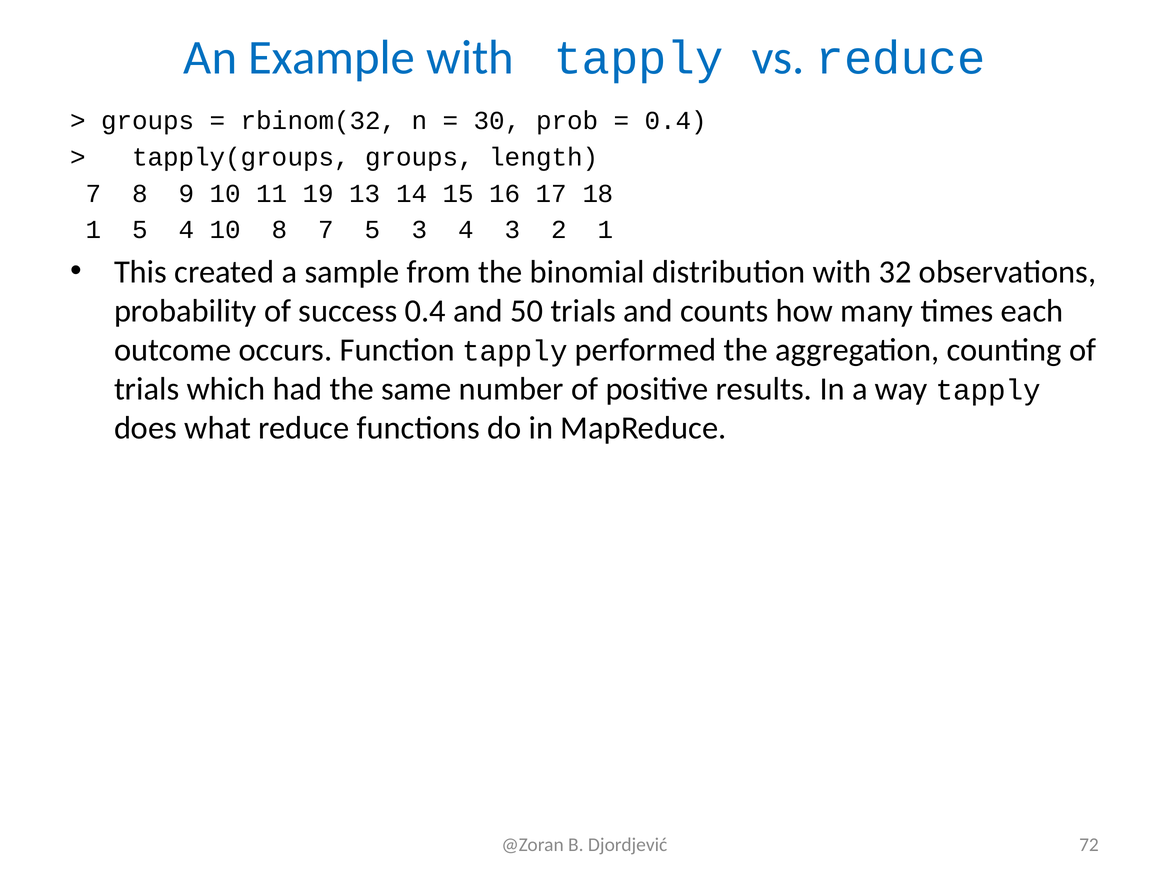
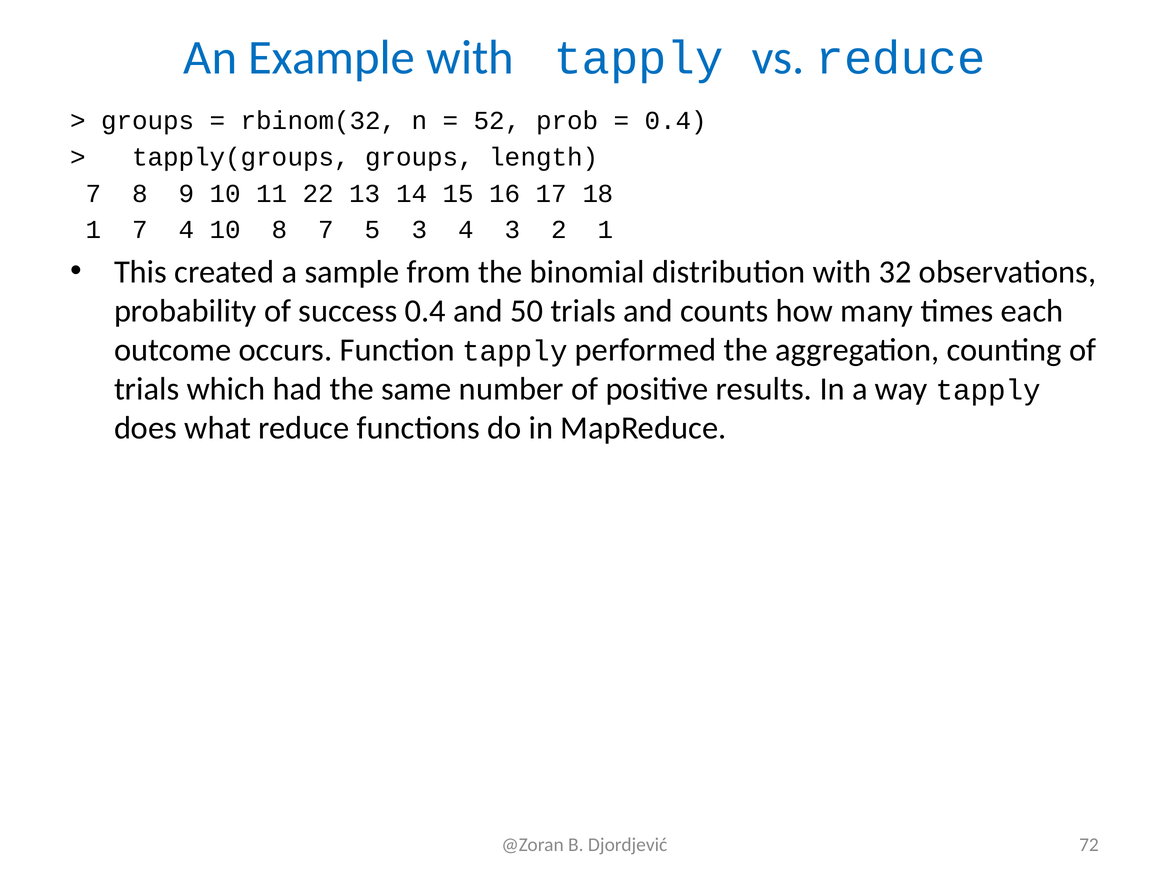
30: 30 -> 52
19: 19 -> 22
1 5: 5 -> 7
